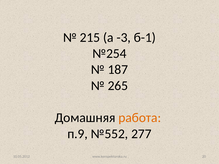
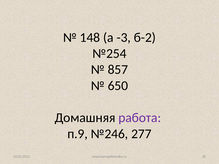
215: 215 -> 148
б-1: б-1 -> б-2
187: 187 -> 857
265: 265 -> 650
работа colour: orange -> purple
№552: №552 -> №246
